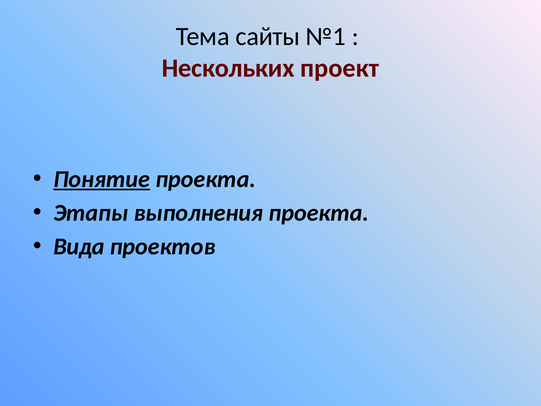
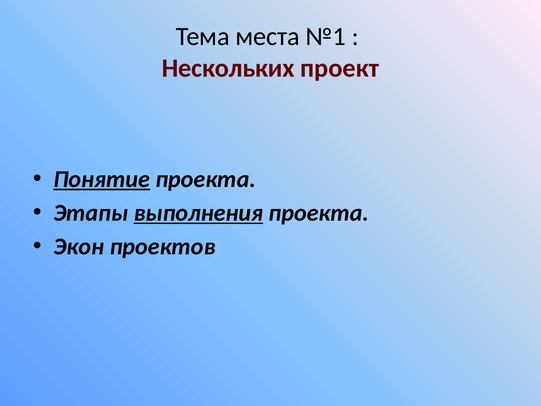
сайты: сайты -> места
выполнения underline: none -> present
Вида: Вида -> Экон
